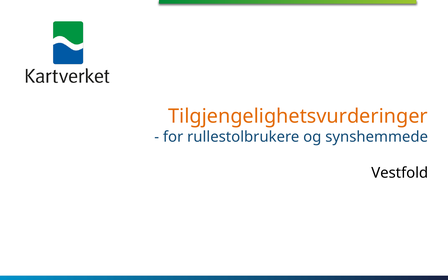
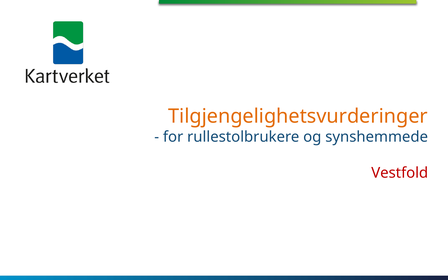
Vestfold colour: black -> red
